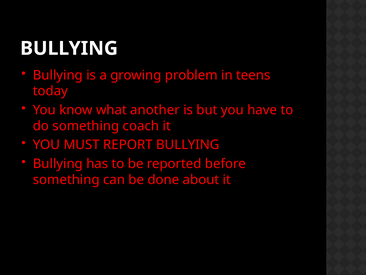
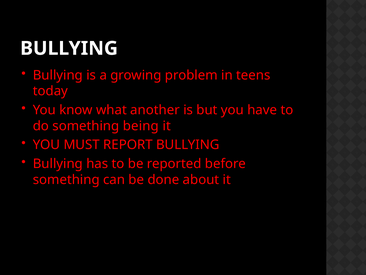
coach: coach -> being
